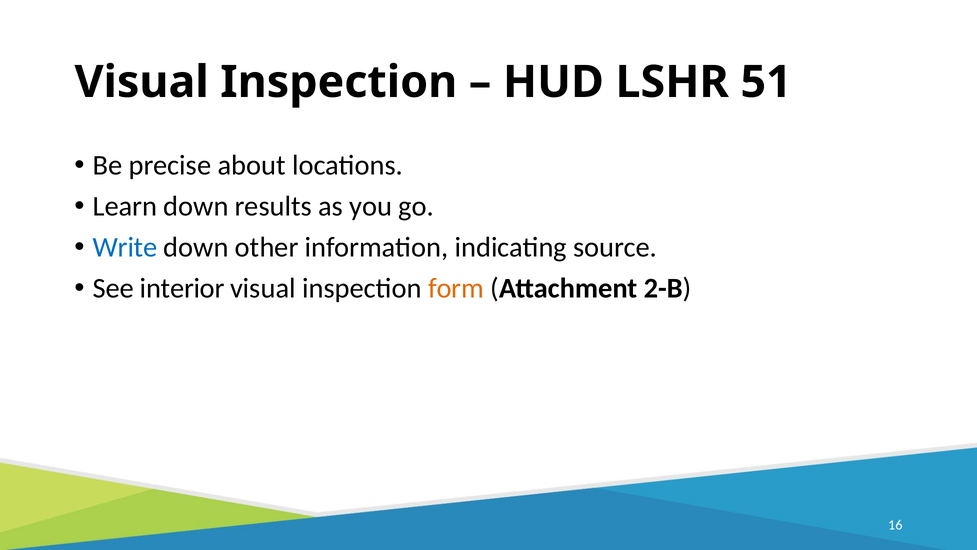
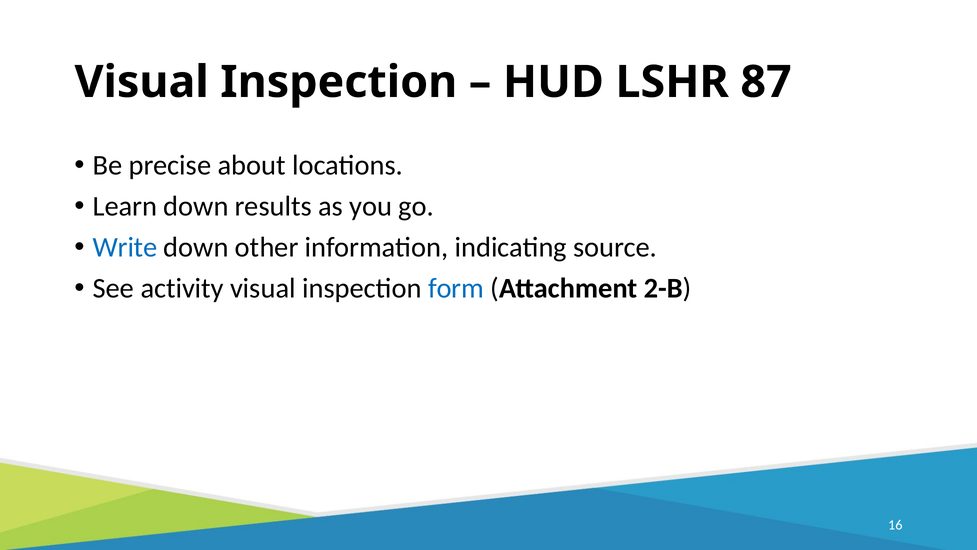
51: 51 -> 87
interior: interior -> activity
form colour: orange -> blue
